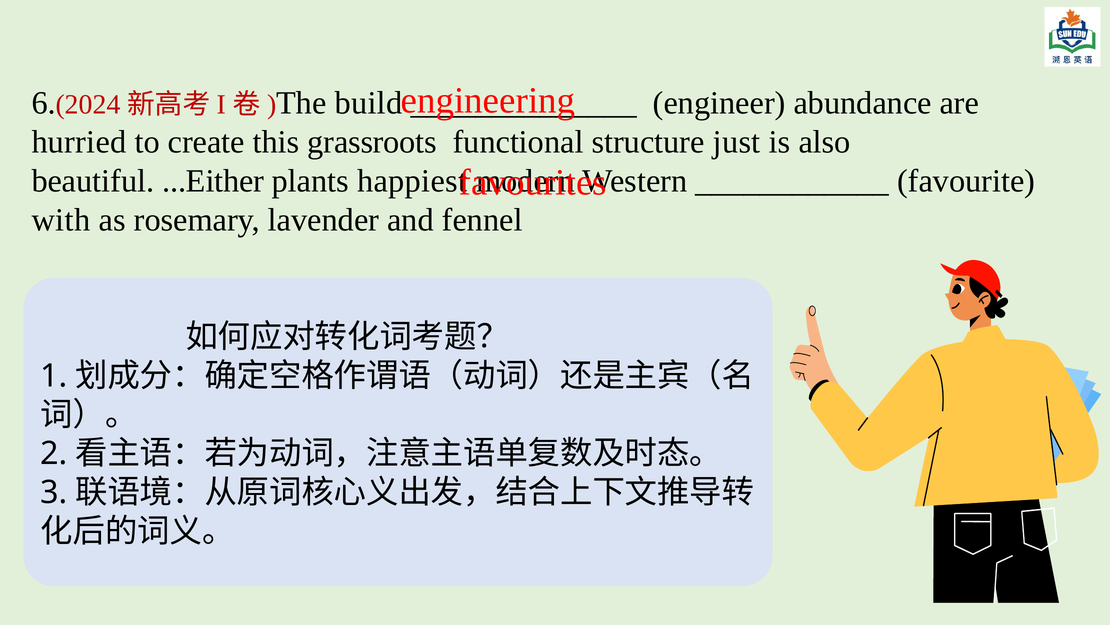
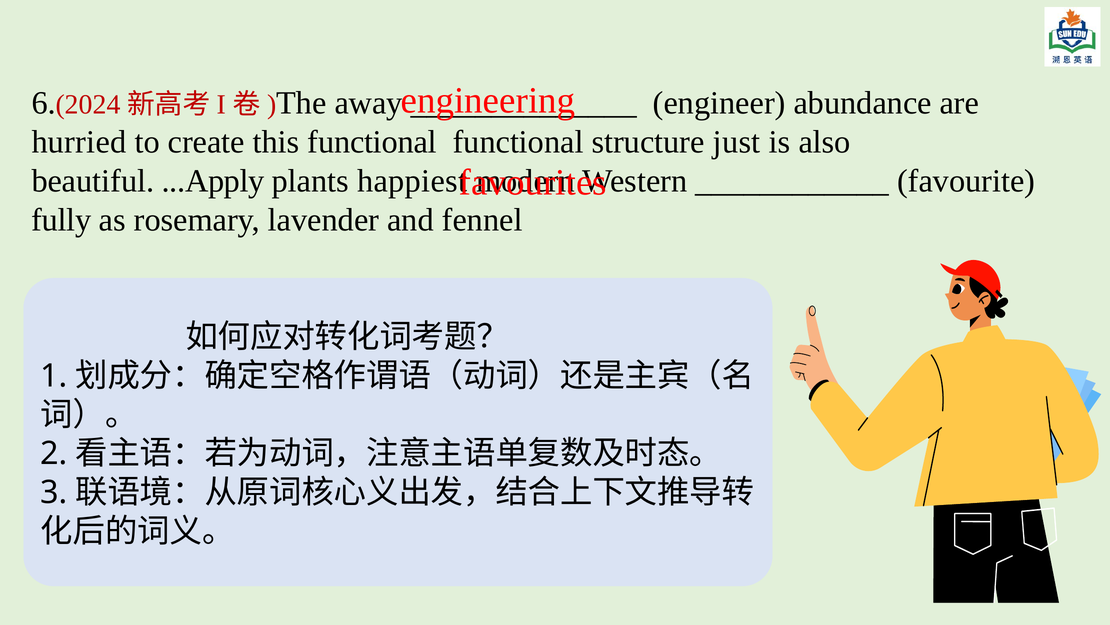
build: build -> away
this grassroots: grassroots -> functional
...Either: ...Either -> ...Apply
with: with -> fully
